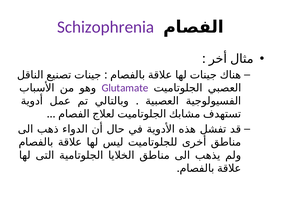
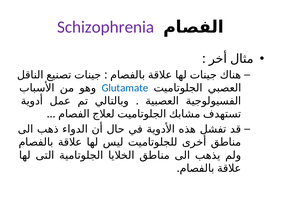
Glutamate colour: purple -> blue
